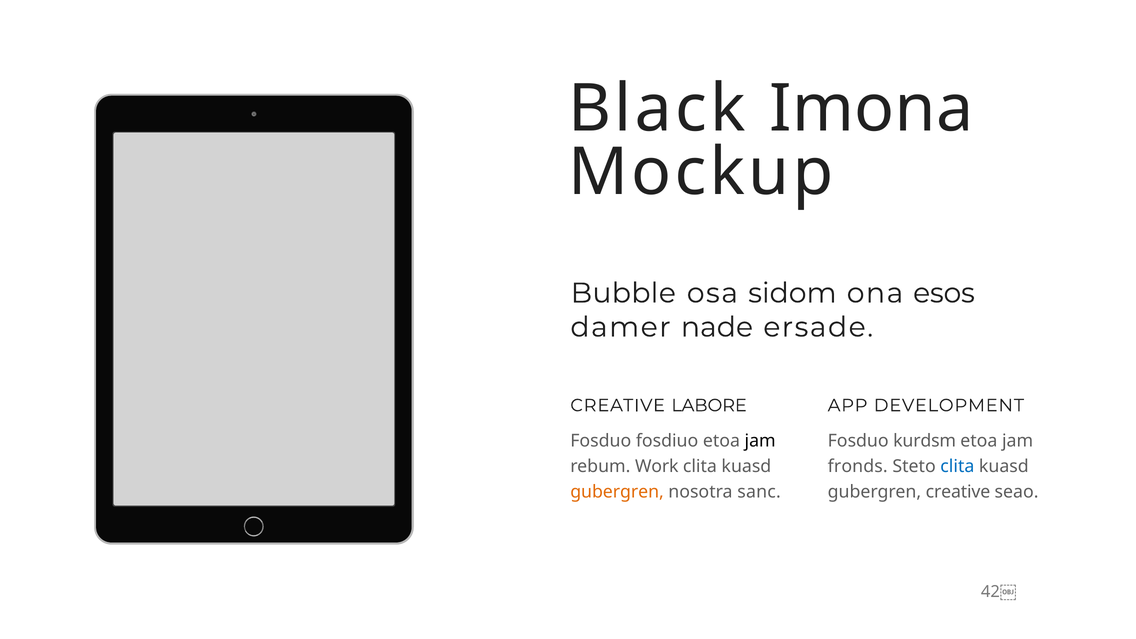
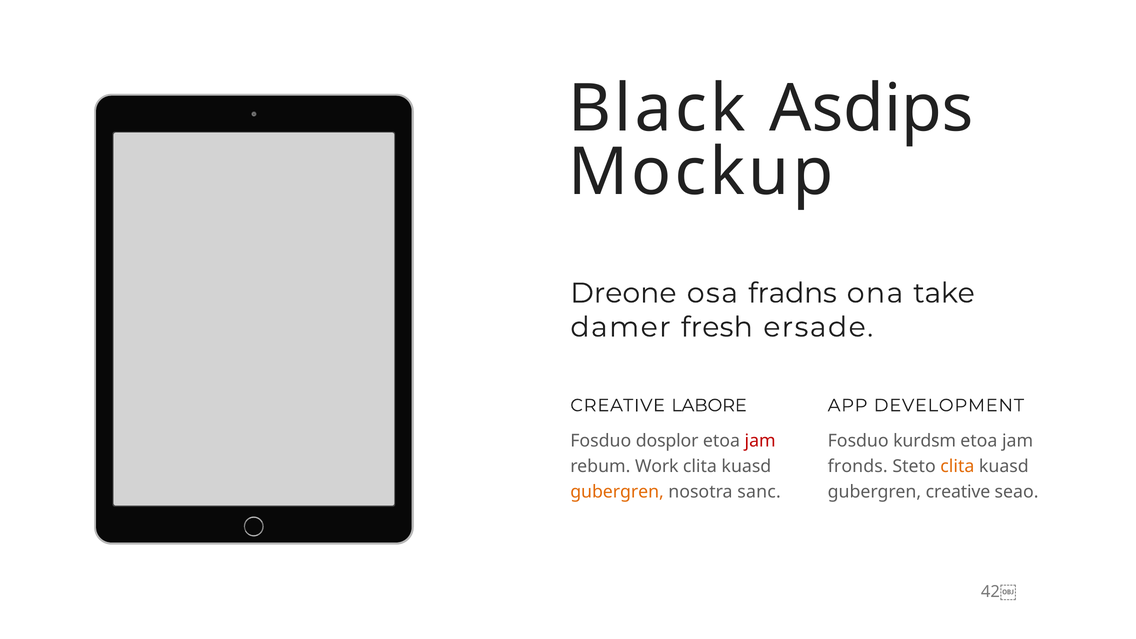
Imona: Imona -> Asdips
Bubble: Bubble -> Dreone
sidom: sidom -> fradns
esos: esos -> take
nade: nade -> fresh
fosdiuo: fosdiuo -> dosplor
jam at (760, 441) colour: black -> red
clita at (957, 466) colour: blue -> orange
